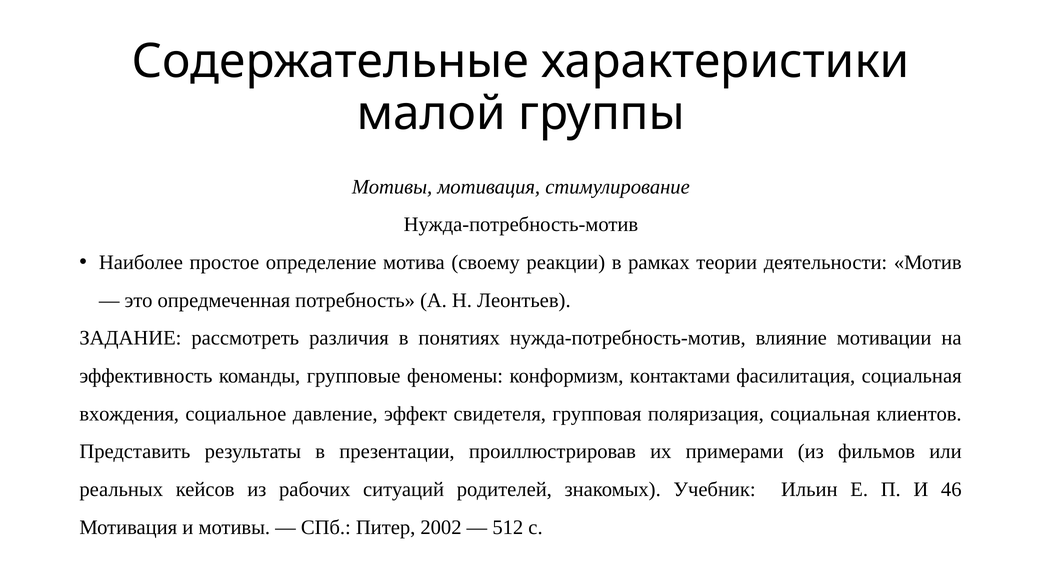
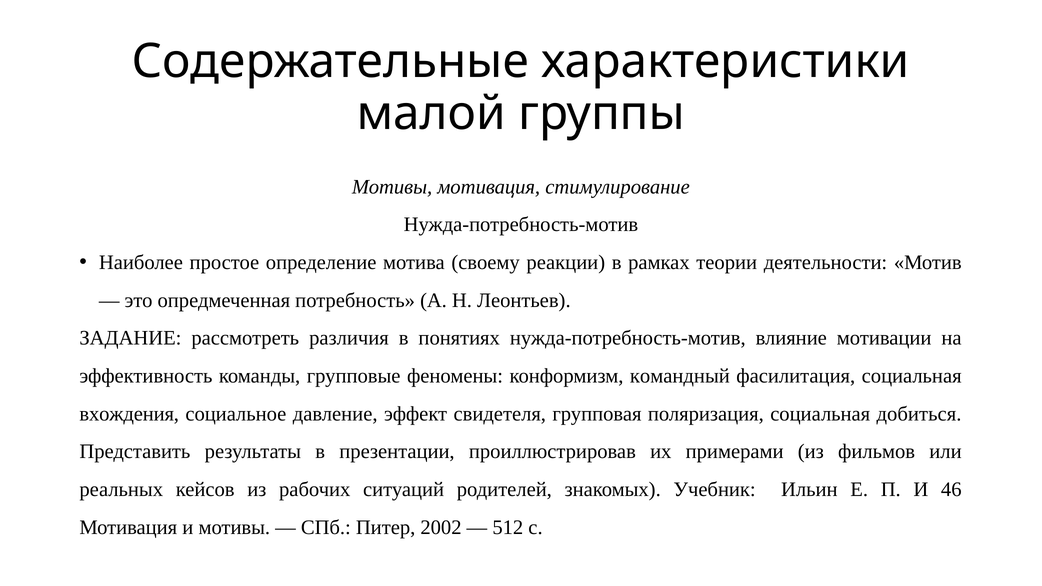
контактами: контактами -> командный
клиентов: клиентов -> добиться
